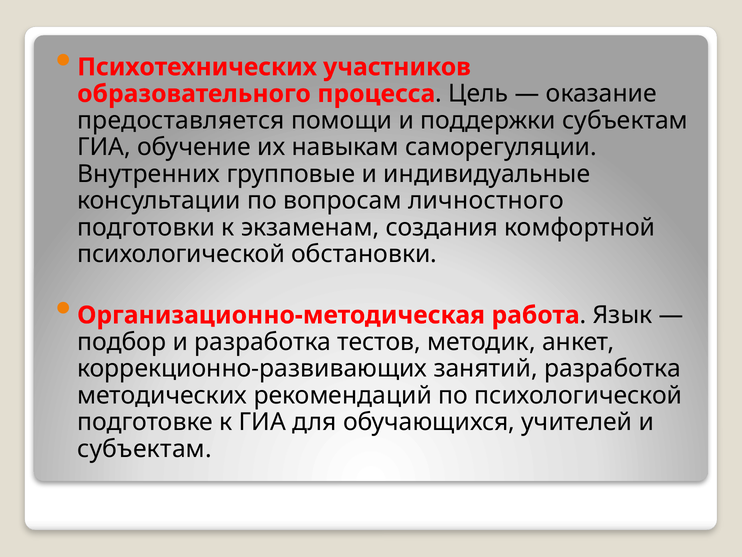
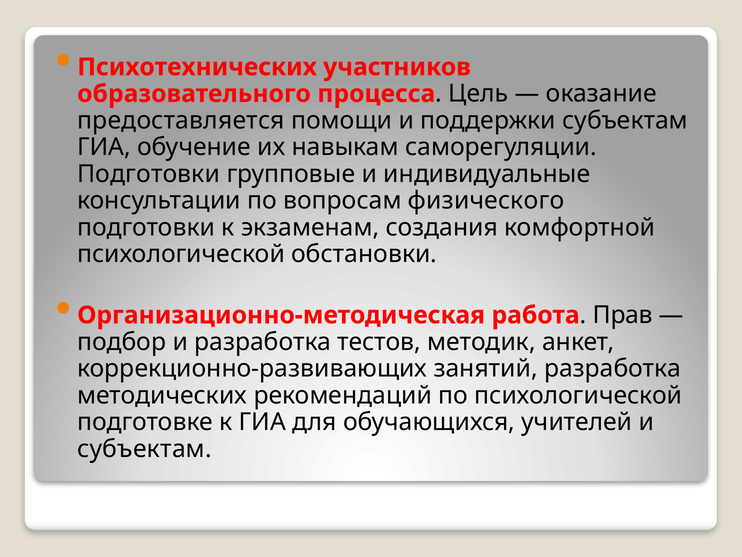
Внутренних at (149, 174): Внутренних -> Подготовки
личностного: личностного -> физического
Язык: Язык -> Прав
